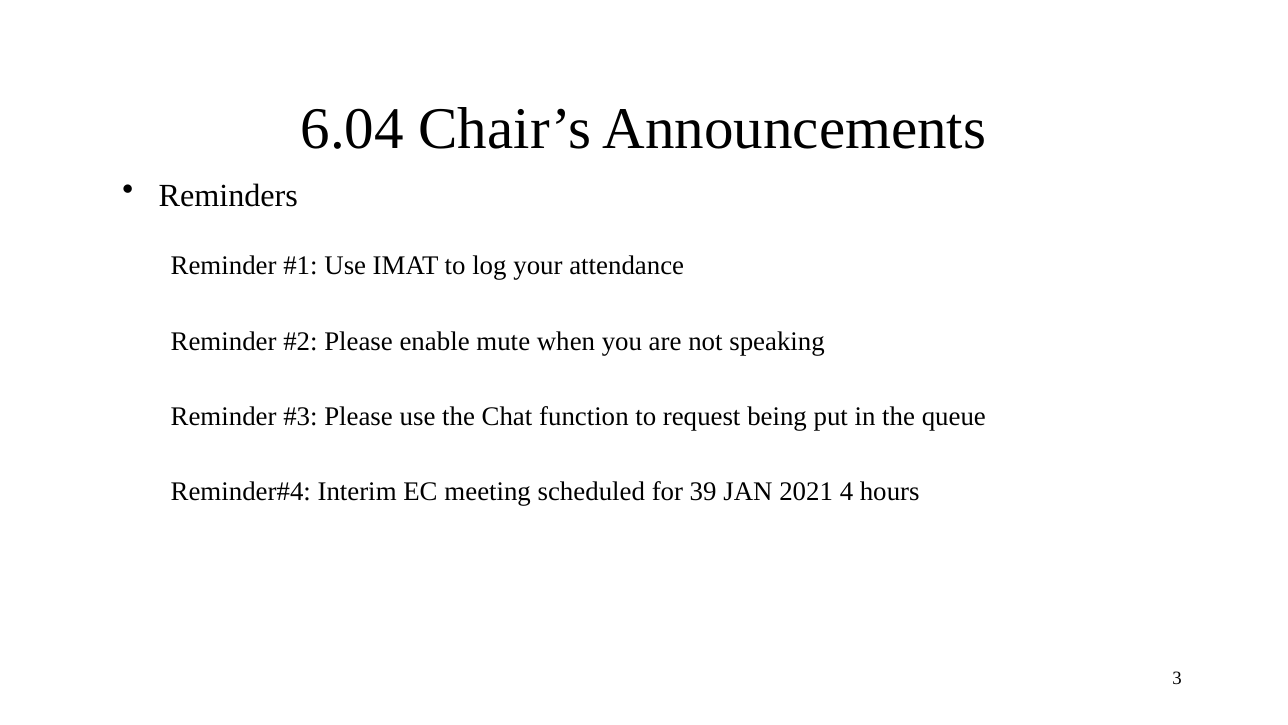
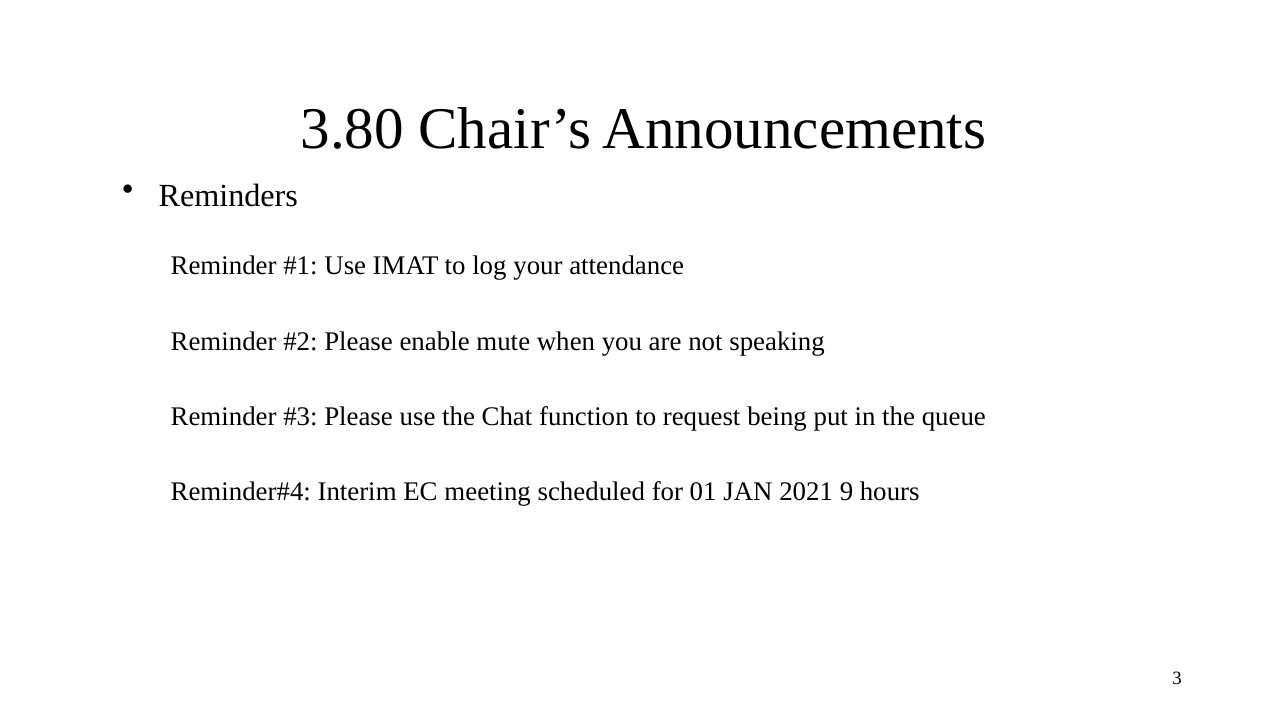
6.04: 6.04 -> 3.80
39: 39 -> 01
4: 4 -> 9
